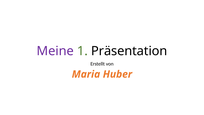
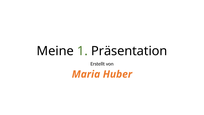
Meine colour: purple -> black
